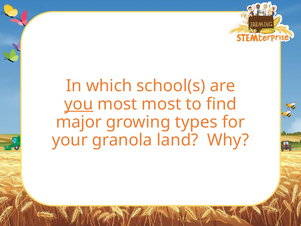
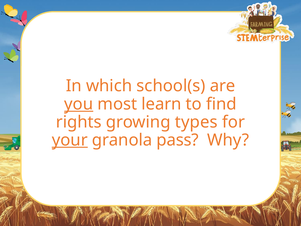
most most: most -> learn
major: major -> rights
your underline: none -> present
land: land -> pass
